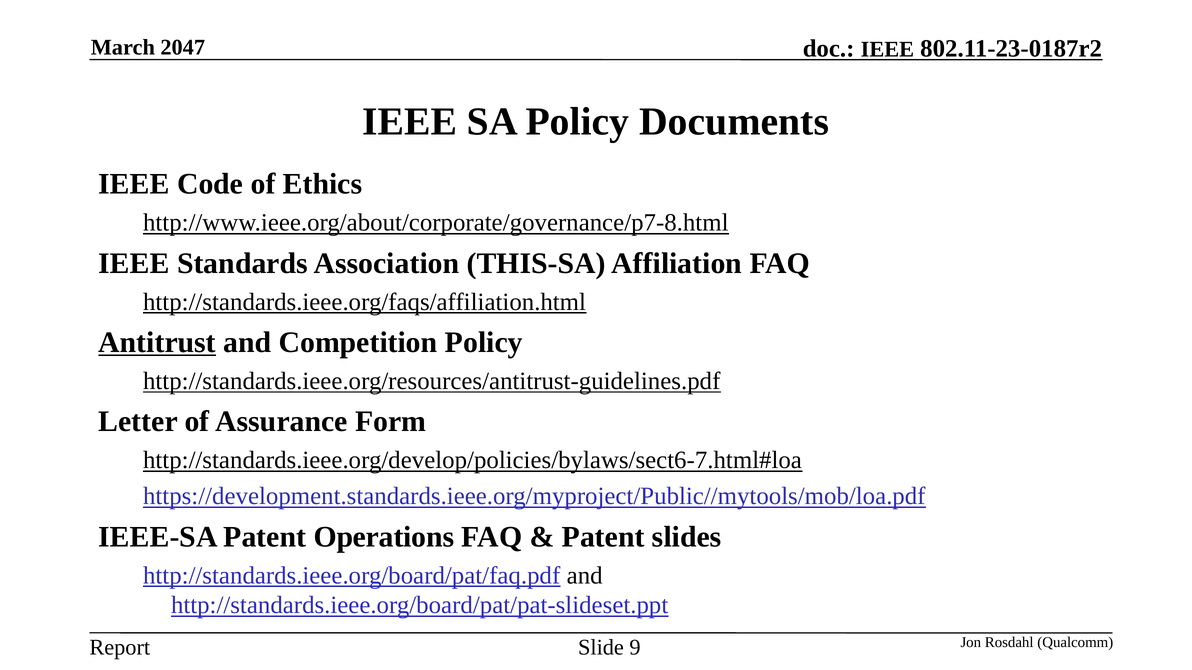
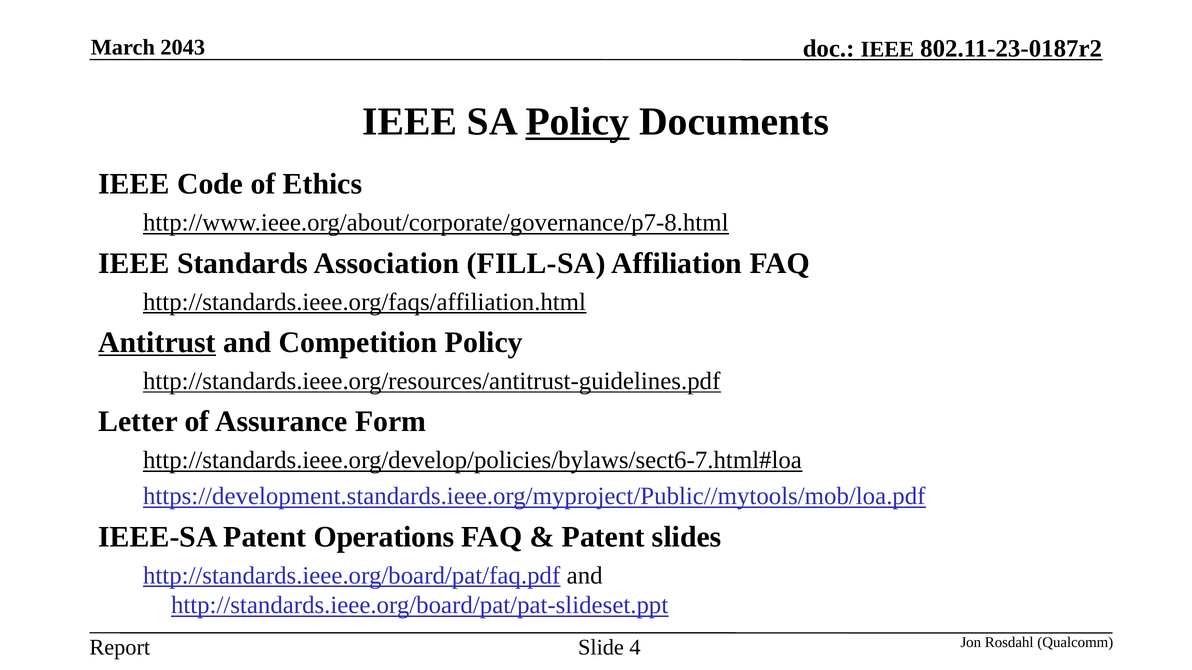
2047: 2047 -> 2043
Policy at (577, 122) underline: none -> present
THIS-SA: THIS-SA -> FILL-SA
9: 9 -> 4
